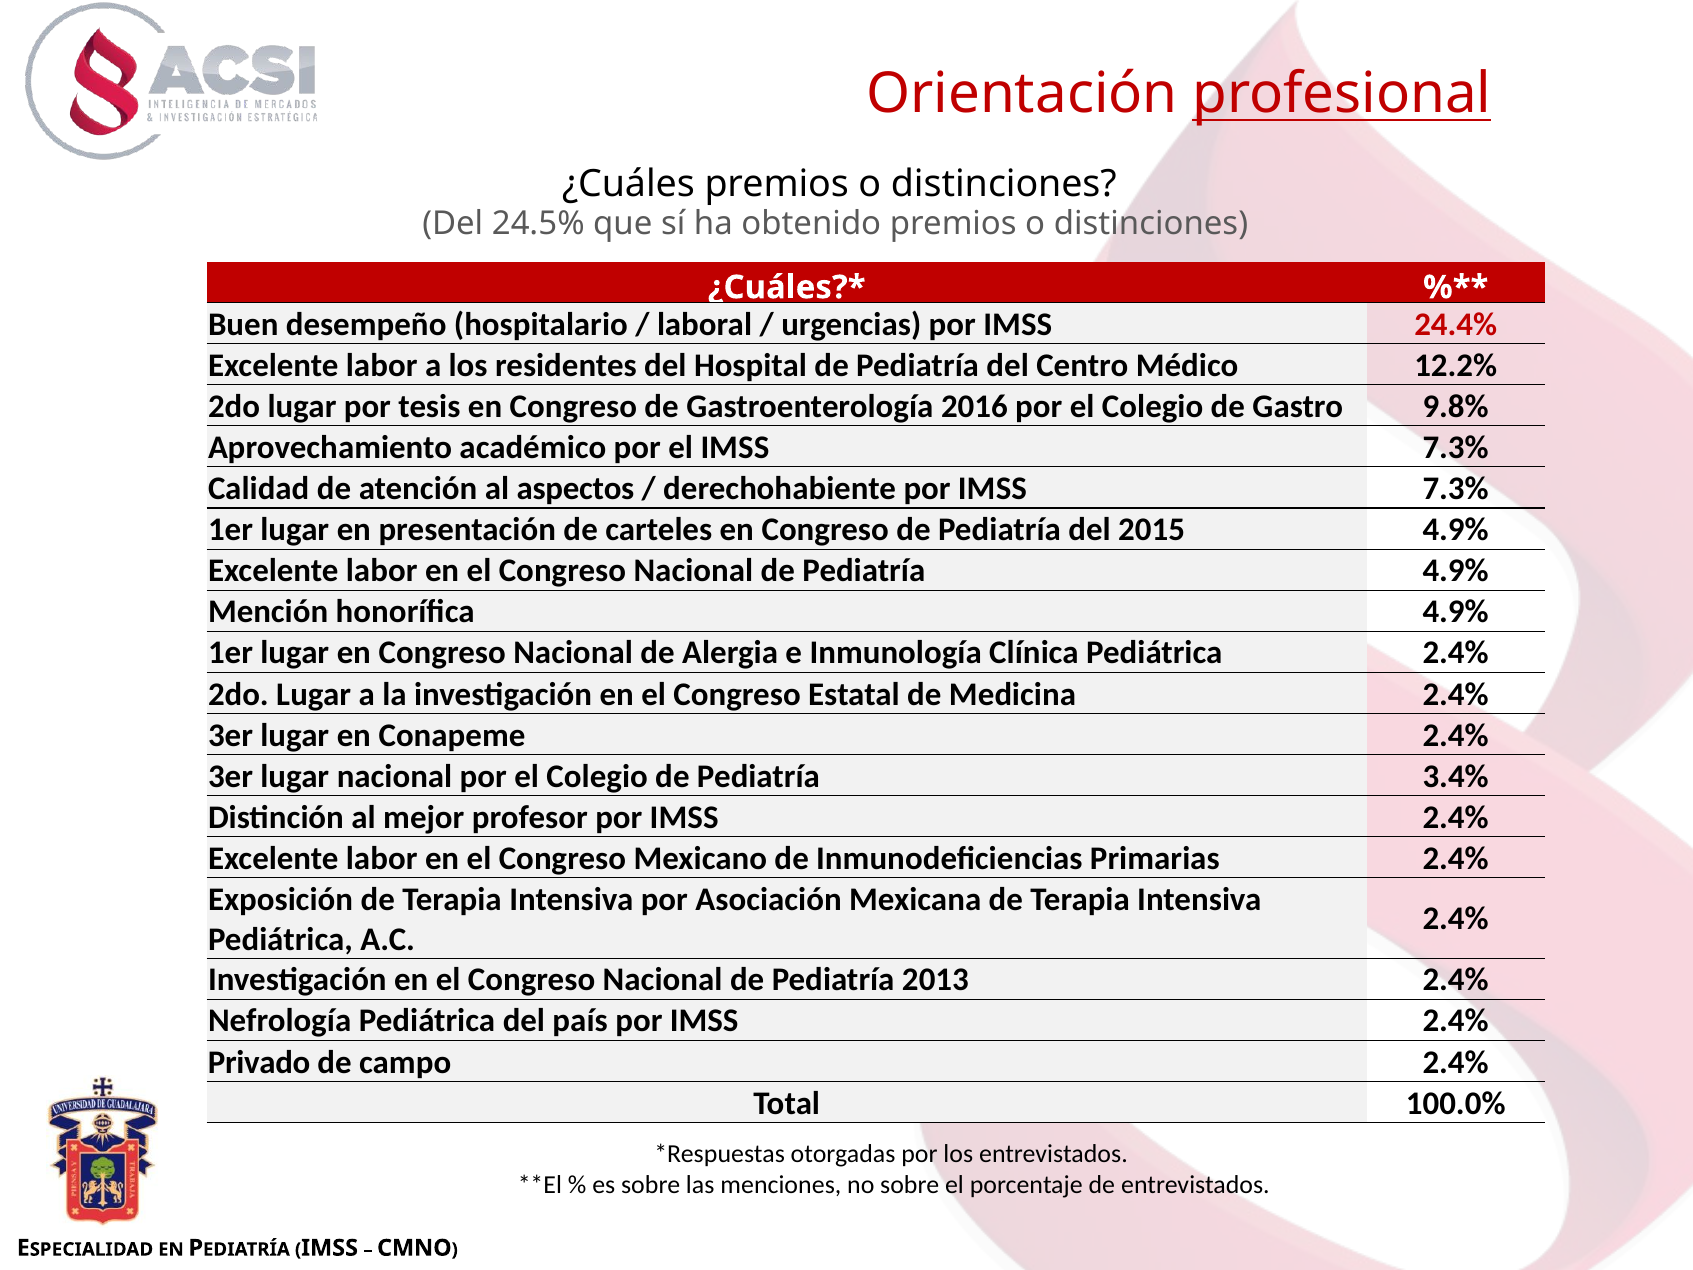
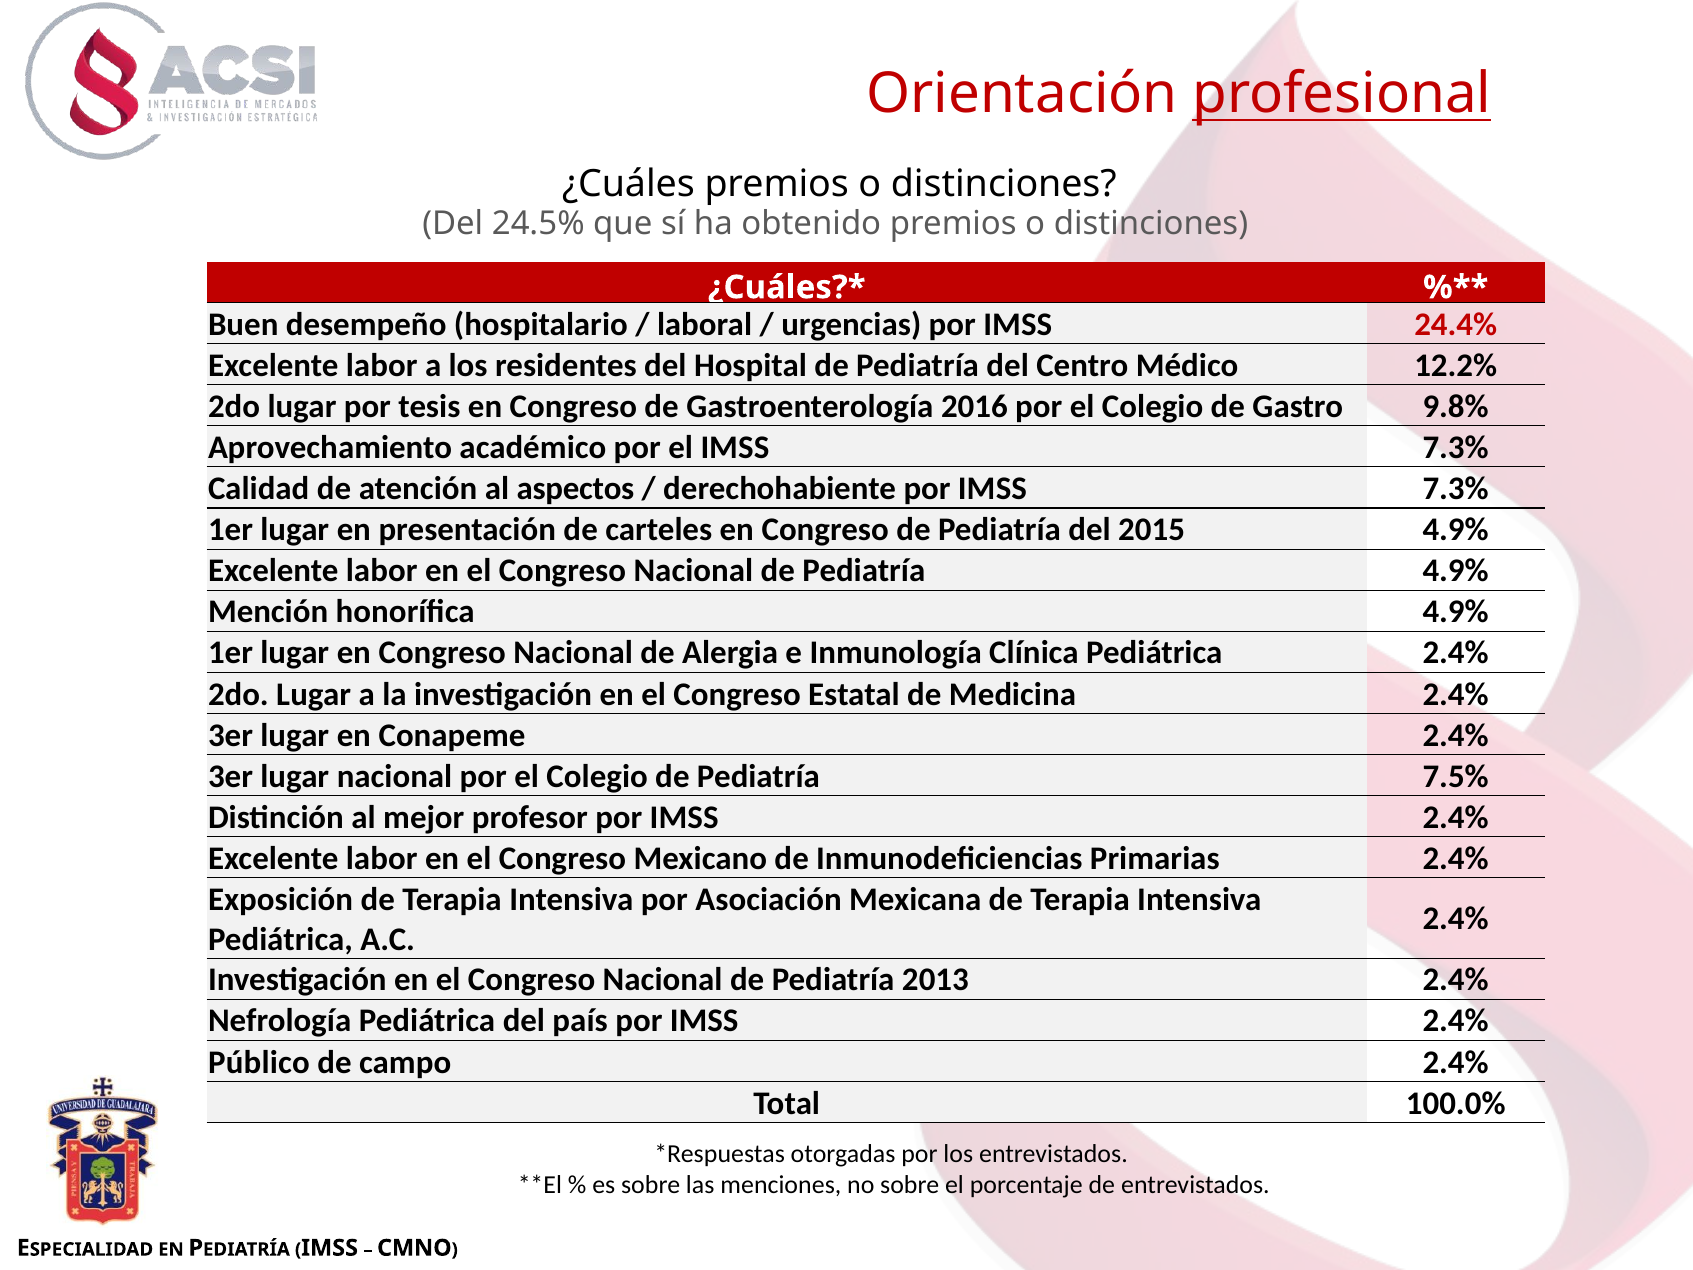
3.4%: 3.4% -> 7.5%
Privado: Privado -> Público
